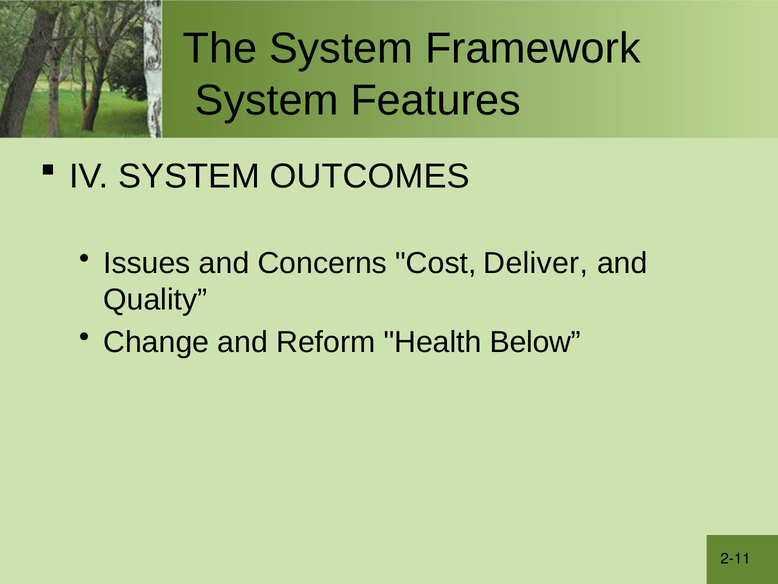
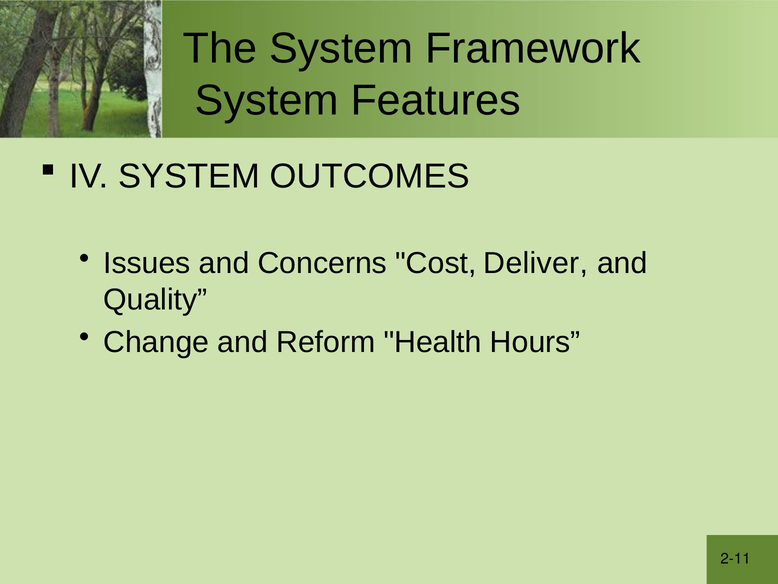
Below: Below -> Hours
